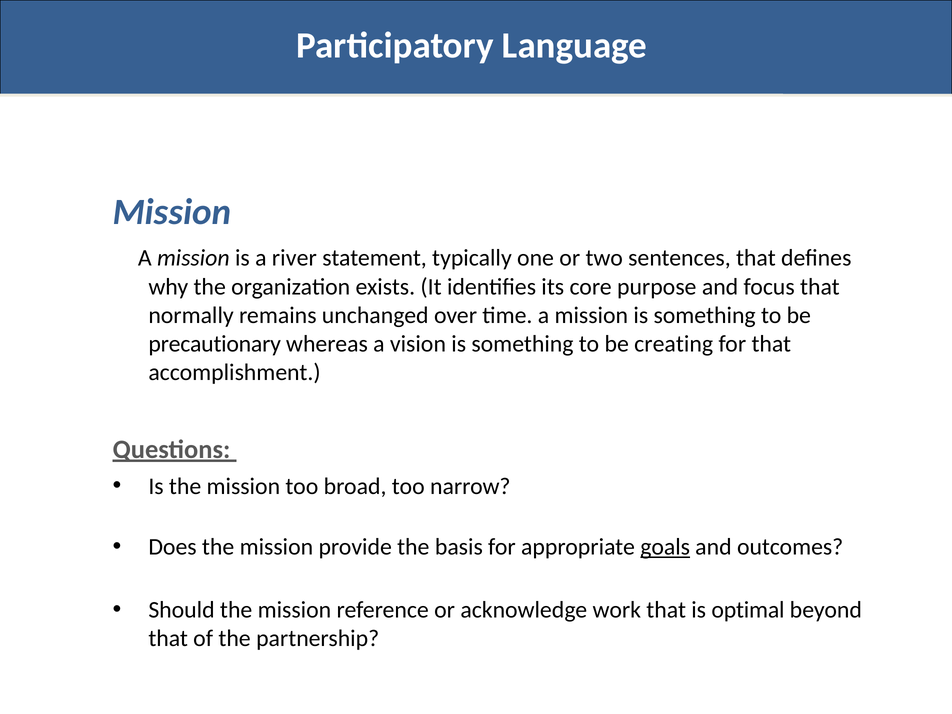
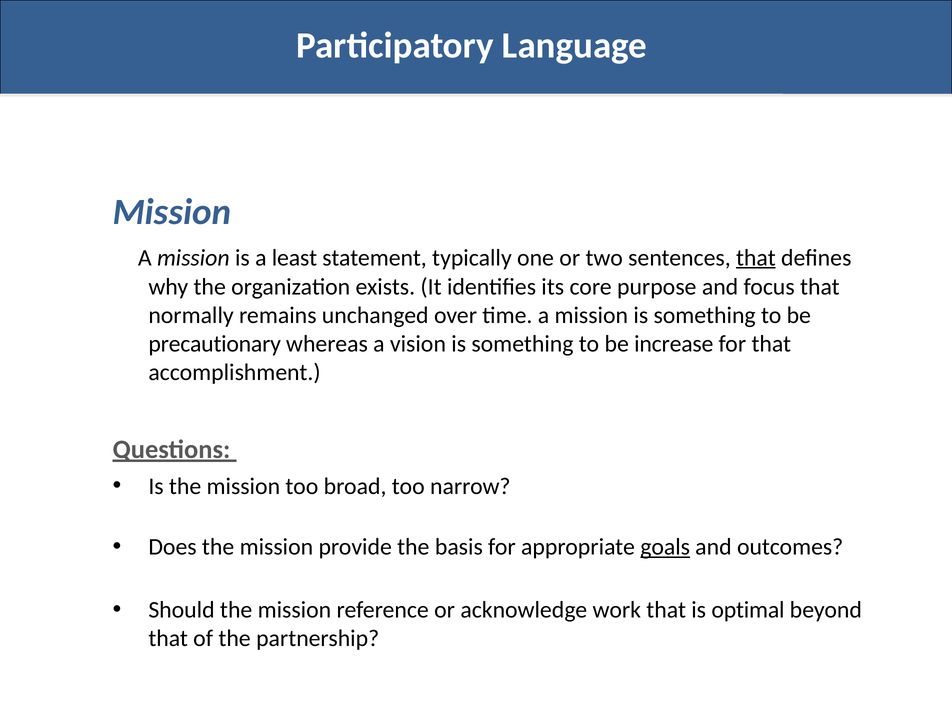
river: river -> least
that at (756, 258) underline: none -> present
creating: creating -> increase
